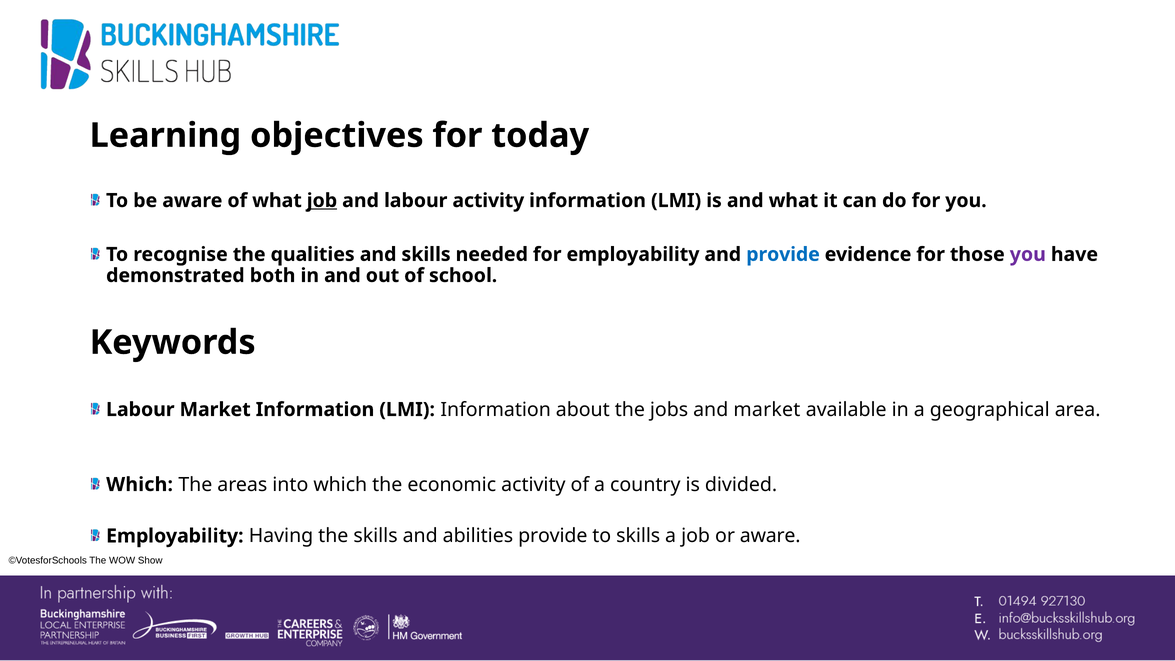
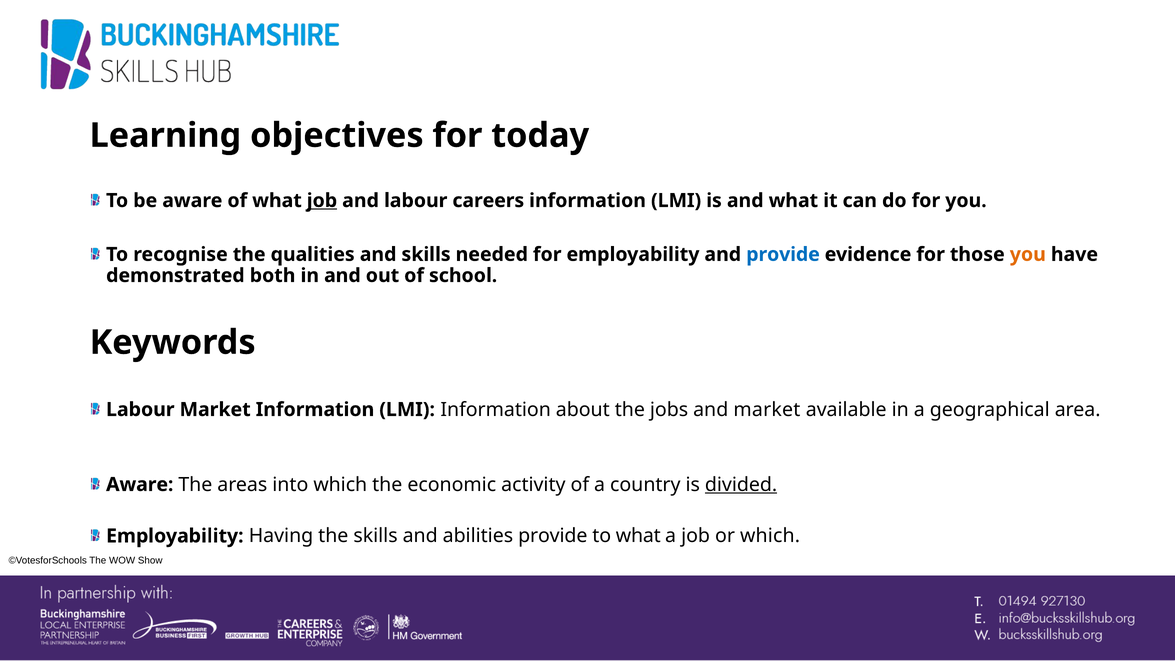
labour activity: activity -> careers
you at (1028, 254) colour: purple -> orange
Which at (140, 485): Which -> Aware
divided underline: none -> present
to skills: skills -> what
or aware: aware -> which
